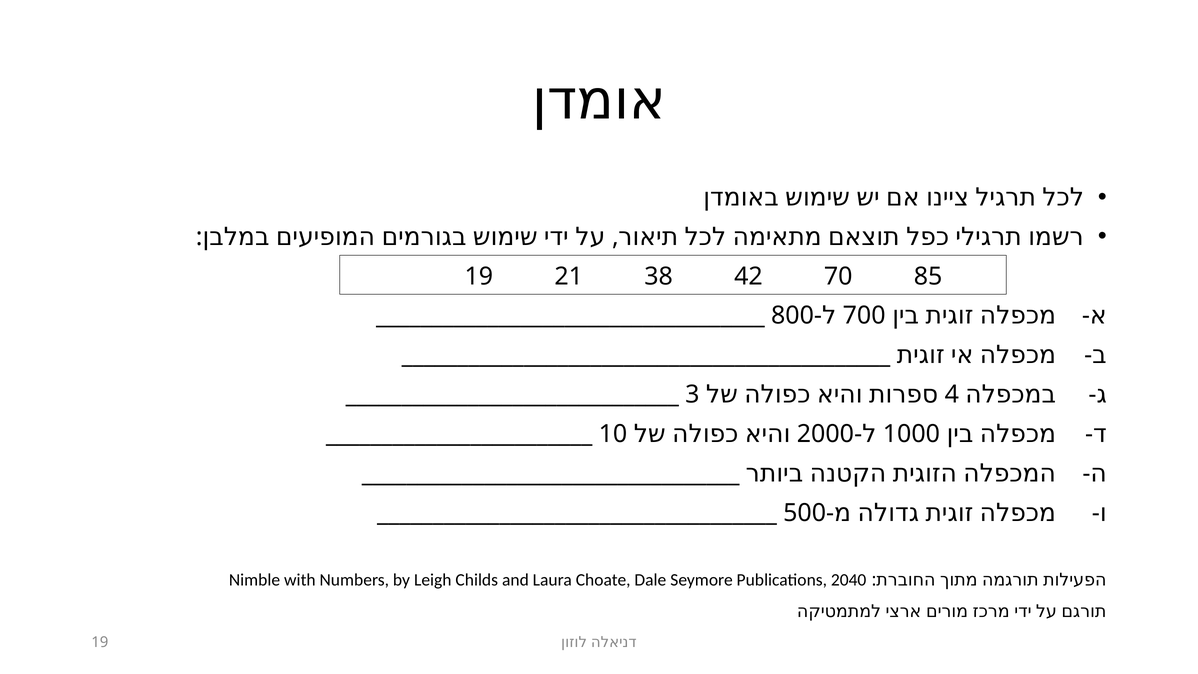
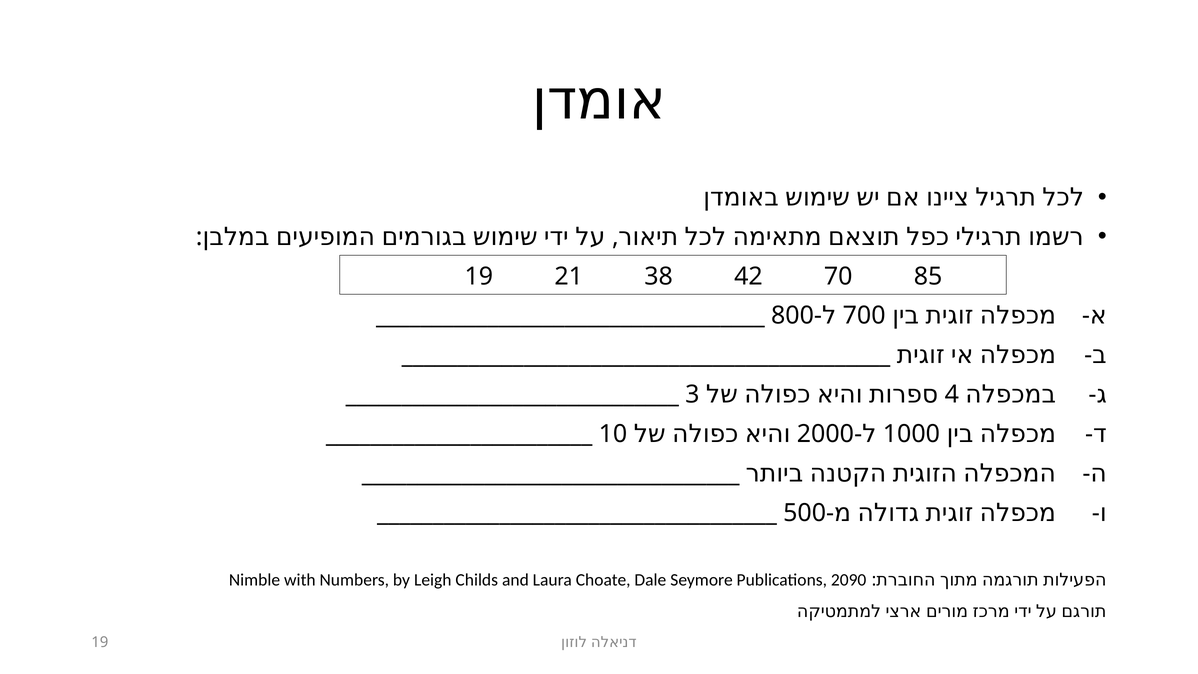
2040: 2040 -> 2090
